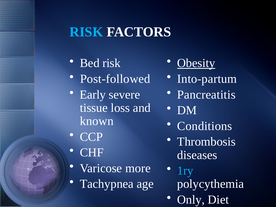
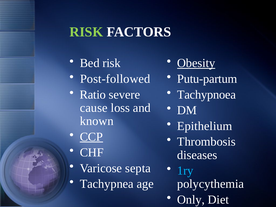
RISK at (86, 32) colour: light blue -> light green
Into-partum: Into-partum -> Putu-partum
Early: Early -> Ratio
Pancreatitis: Pancreatitis -> Tachypnoea
tissue: tissue -> cause
Conditions: Conditions -> Epithelium
CCP underline: none -> present
more: more -> septa
